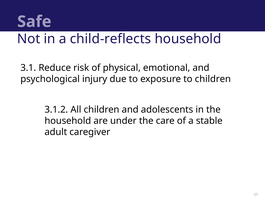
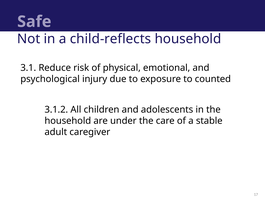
to children: children -> counted
